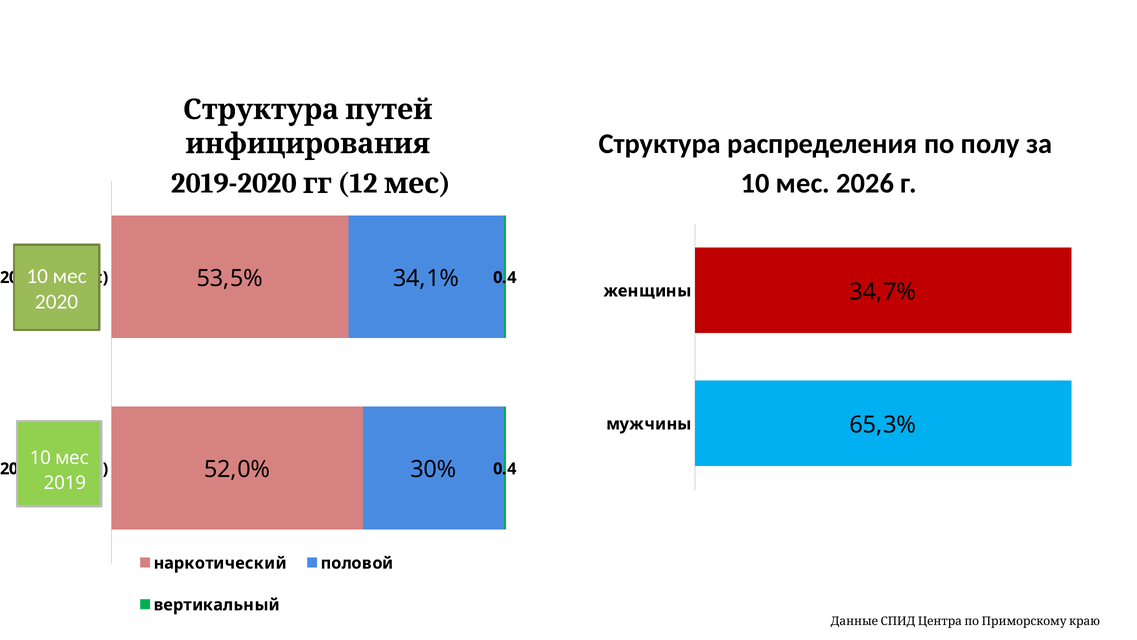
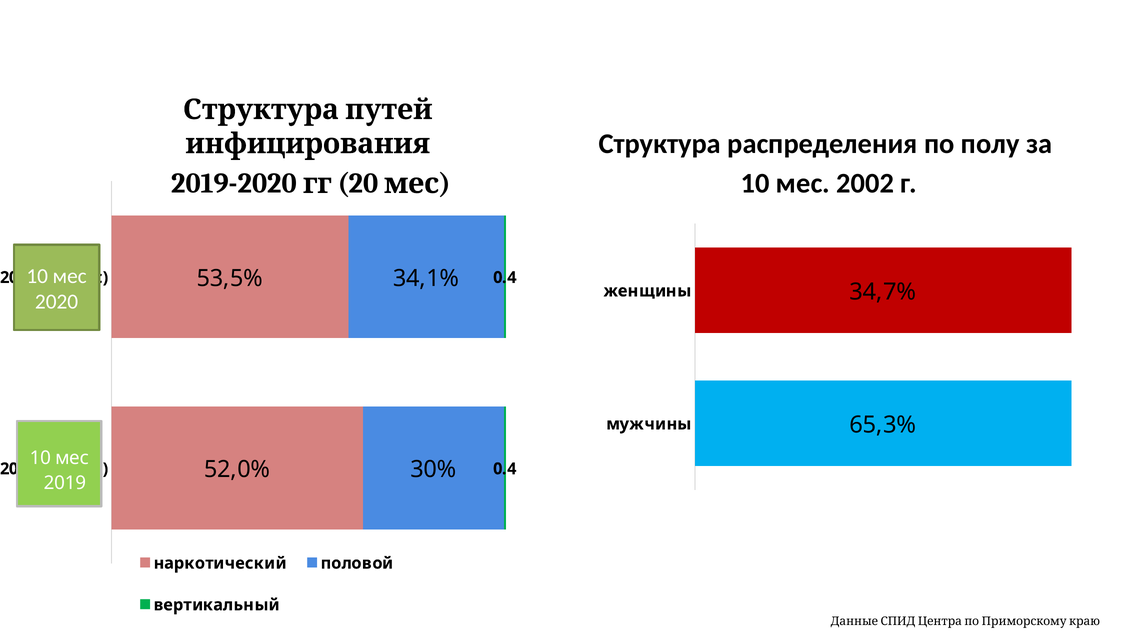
12: 12 -> 20
2026: 2026 -> 2002
